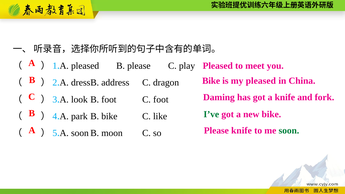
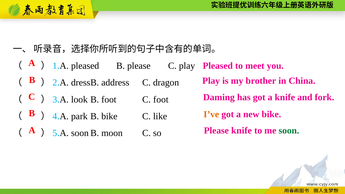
Bike at (211, 81): Bike -> Play
my pleased: pleased -> brother
I’ve colour: green -> orange
